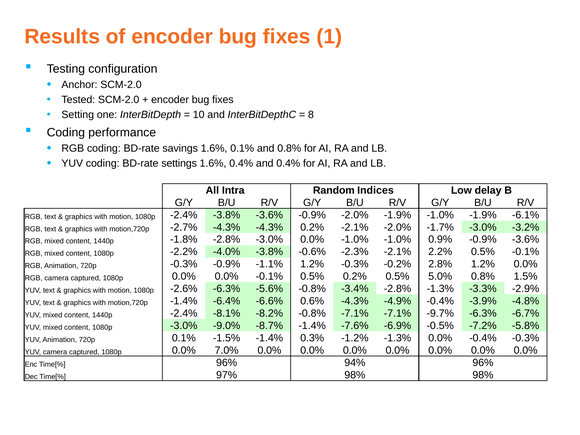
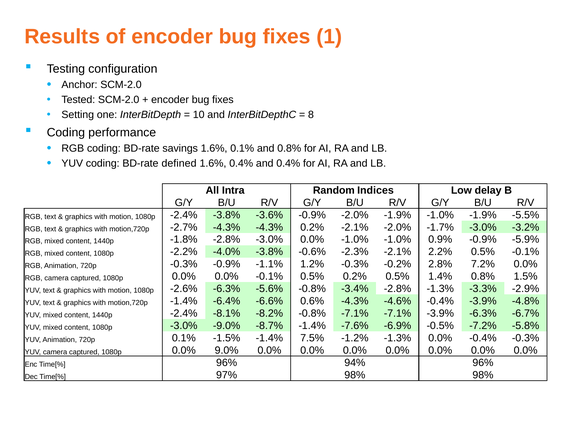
settings: settings -> defined
-6.1%: -6.1% -> -5.5%
-0.9% -3.6%: -3.6% -> -5.9%
2.8% 1.2%: 1.2% -> 7.2%
5.0%: 5.0% -> 1.4%
-4.9%: -4.9% -> -4.6%
-9.7% at (440, 313): -9.7% -> -3.9%
0.3%: 0.3% -> 7.5%
7.0%: 7.0% -> 9.0%
